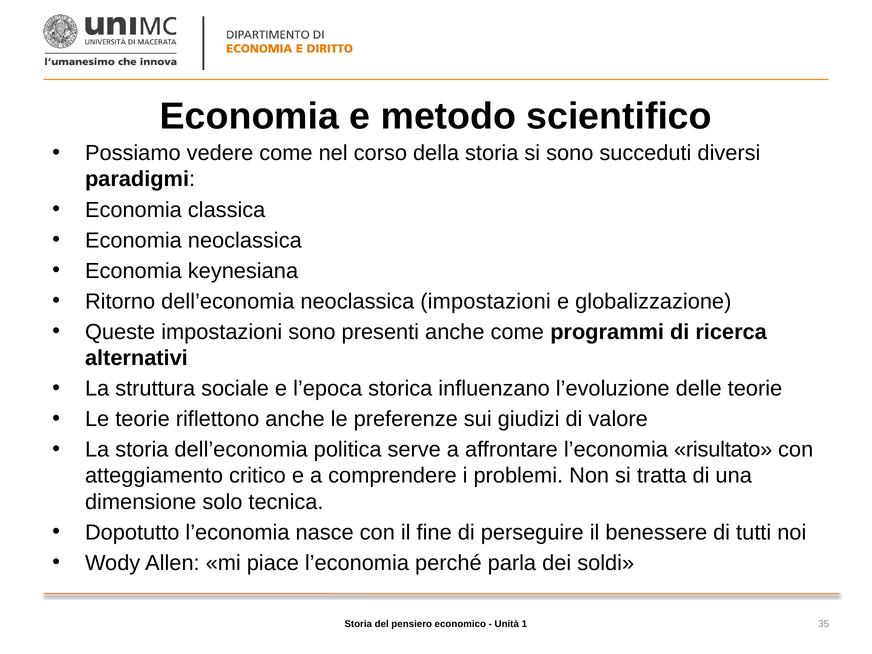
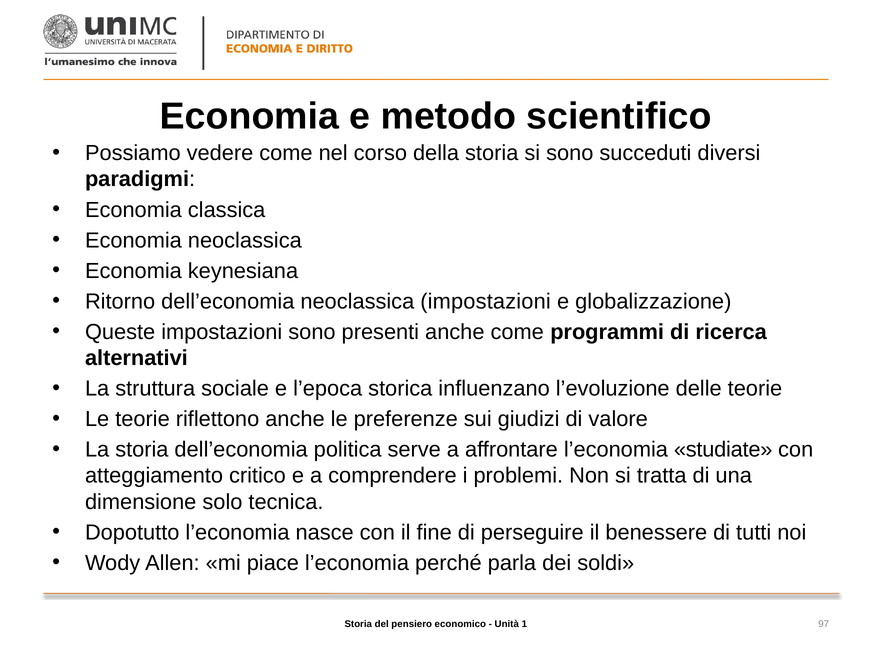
risultato: risultato -> studiate
35: 35 -> 97
